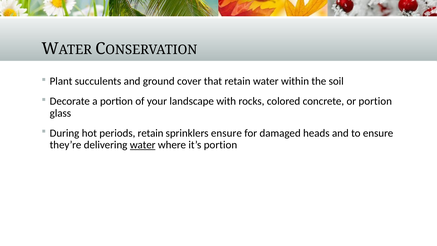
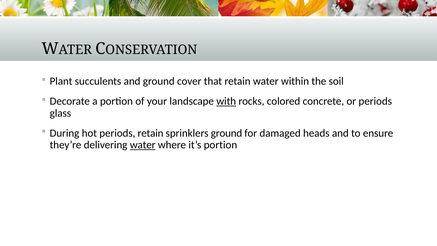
with underline: none -> present
or portion: portion -> periods
sprinklers ensure: ensure -> ground
